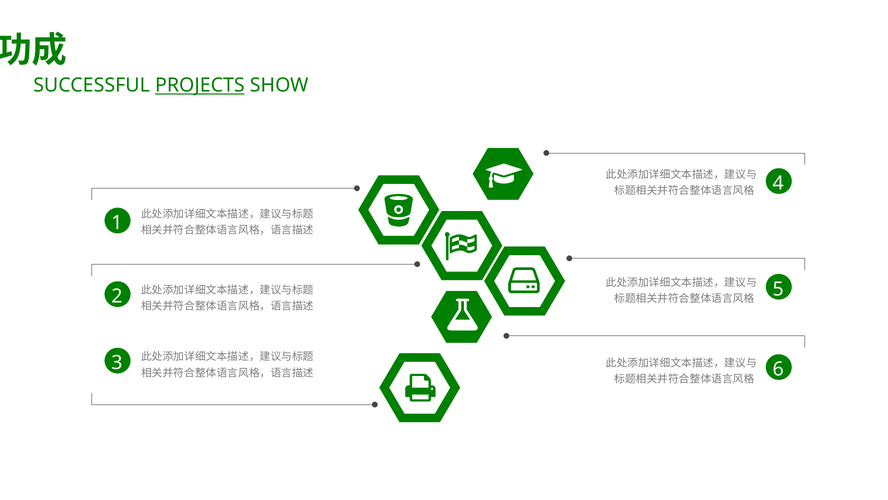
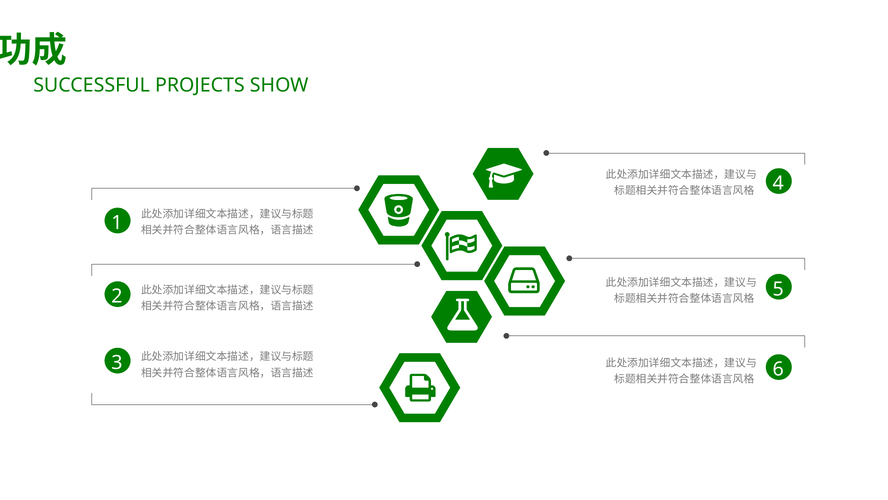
PROJECTS underline: present -> none
